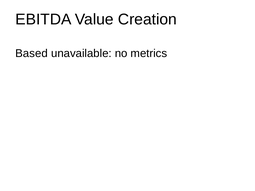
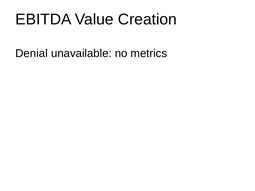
Based: Based -> Denial
